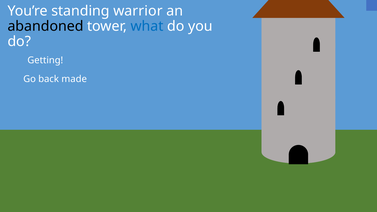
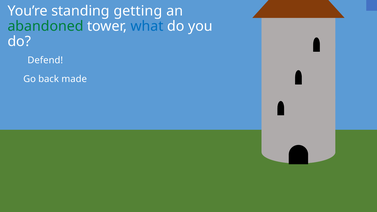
warrior: warrior -> getting
abandoned colour: black -> green
Getting: Getting -> Defend
